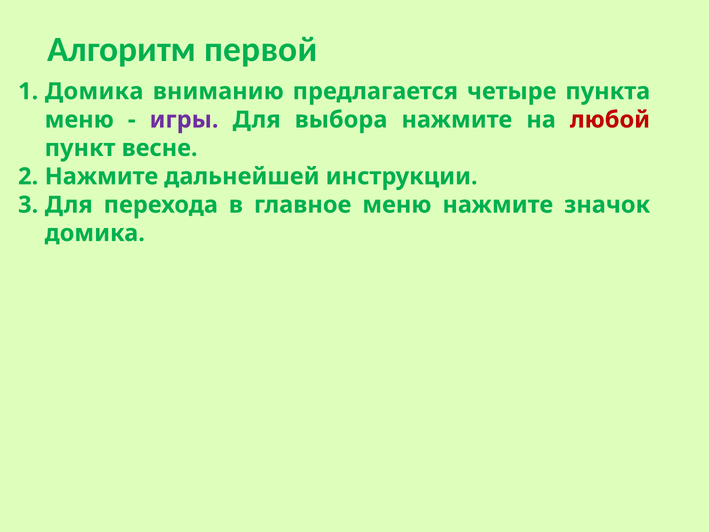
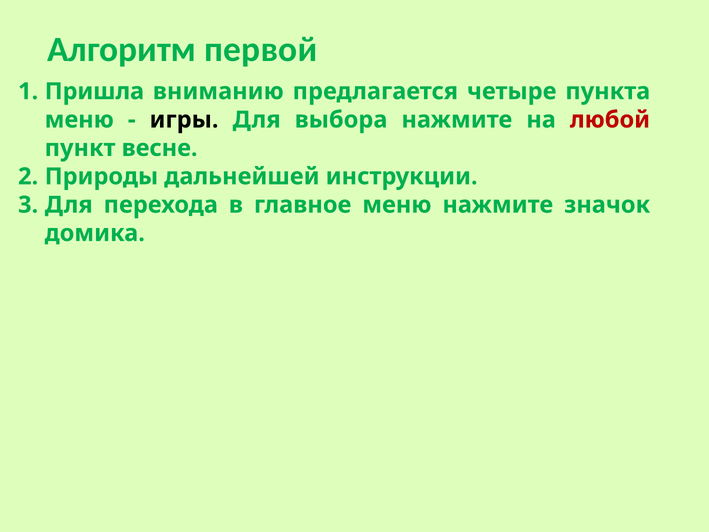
Домика at (94, 91): Домика -> Пришла
игры colour: purple -> black
Нажмите at (101, 176): Нажмите -> Природы
